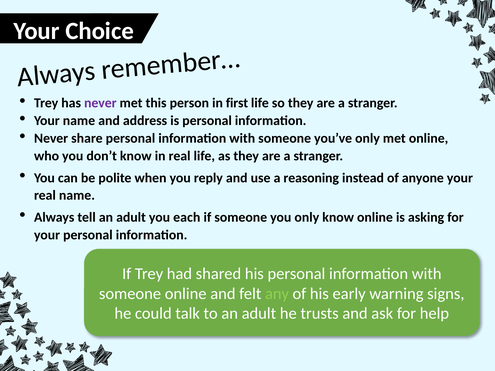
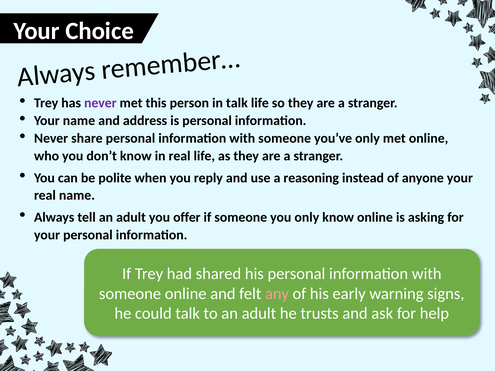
in first: first -> talk
each: each -> offer
any colour: light green -> pink
